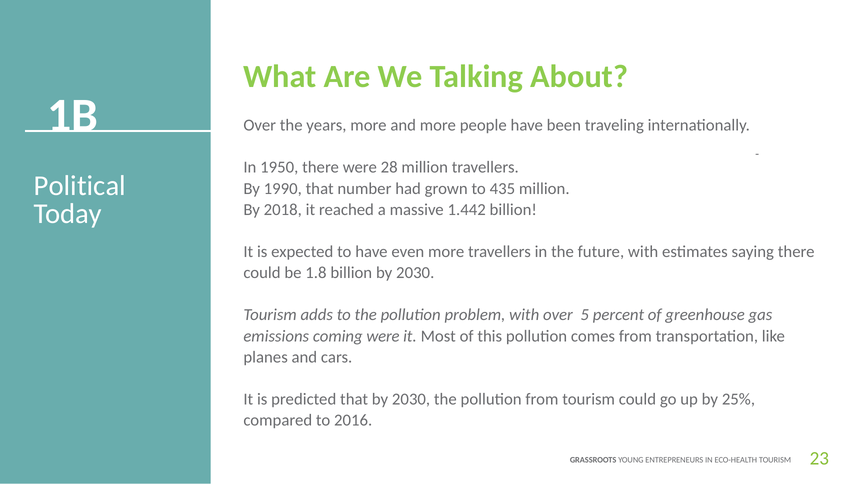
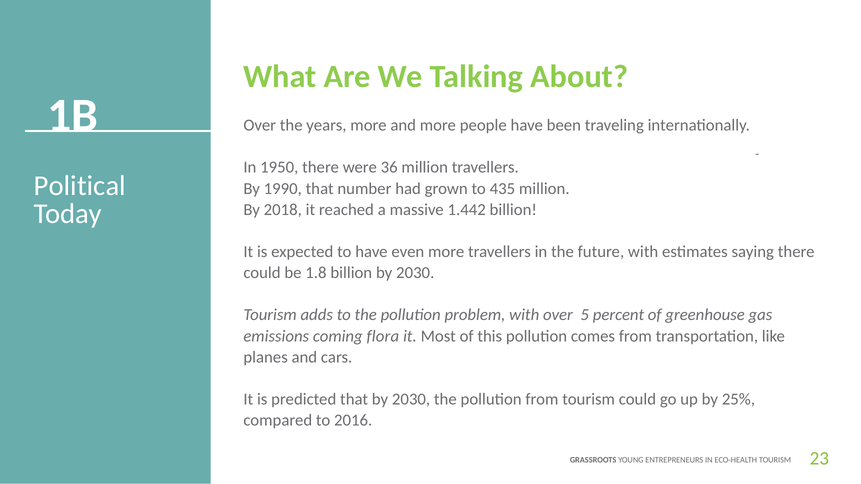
28: 28 -> 36
coming were: were -> flora
